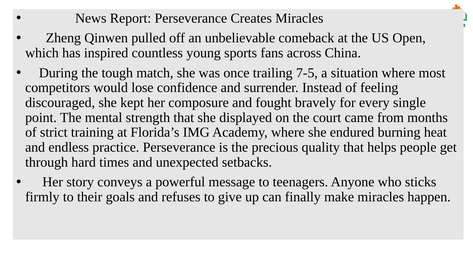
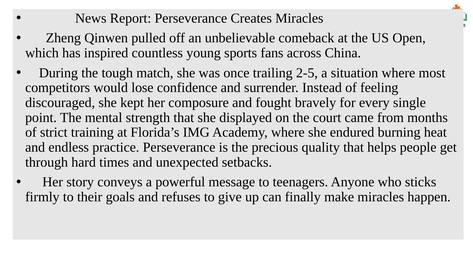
7-5: 7-5 -> 2-5
